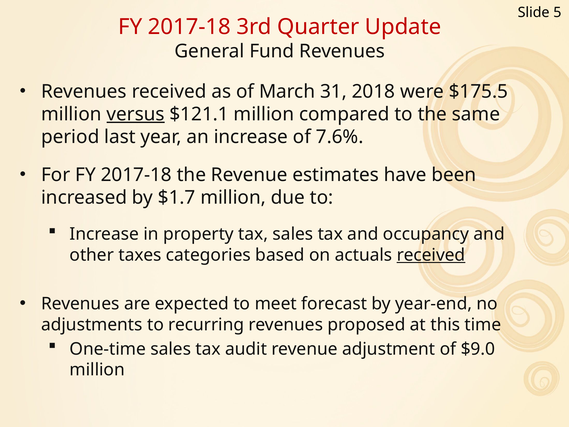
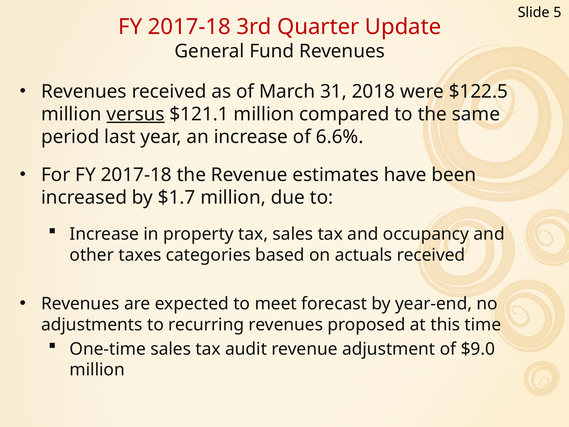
$175.5: $175.5 -> $122.5
7.6%: 7.6% -> 6.6%
received at (431, 255) underline: present -> none
